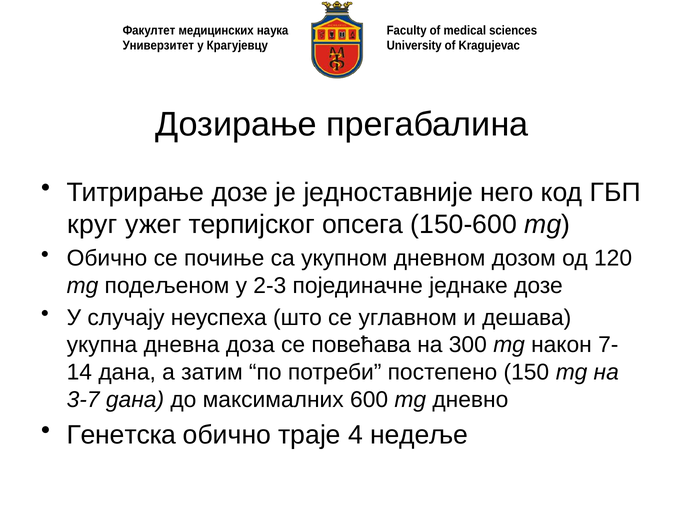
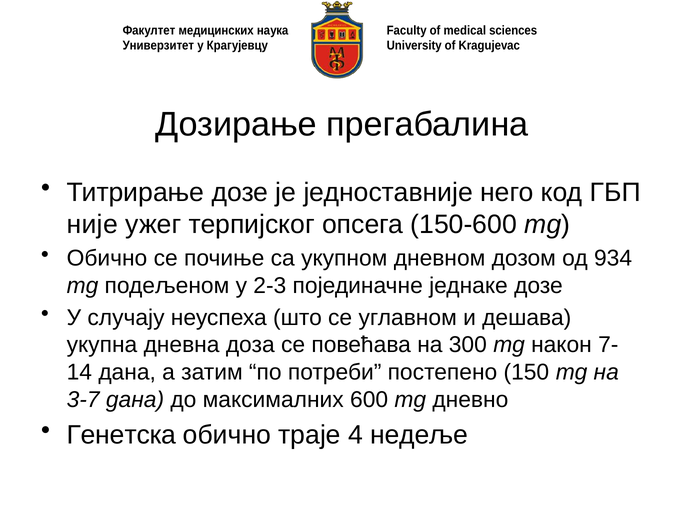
круг: круг -> није
120: 120 -> 934
